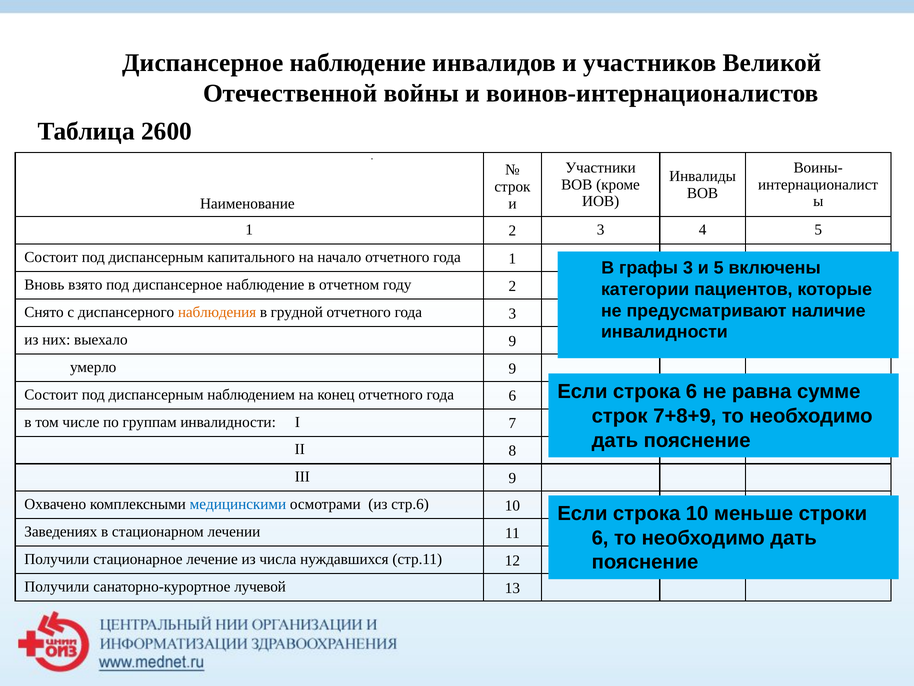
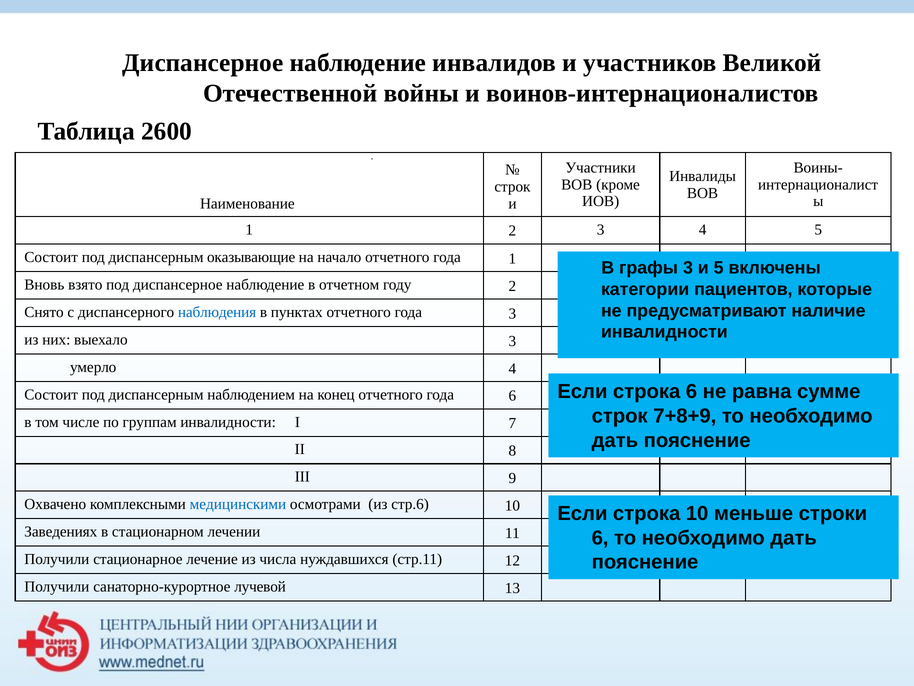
капитального: капитального -> оказывающие
наблюдения colour: orange -> blue
грудной: грудной -> пунктах
выехало 9: 9 -> 3
умерло 9: 9 -> 4
